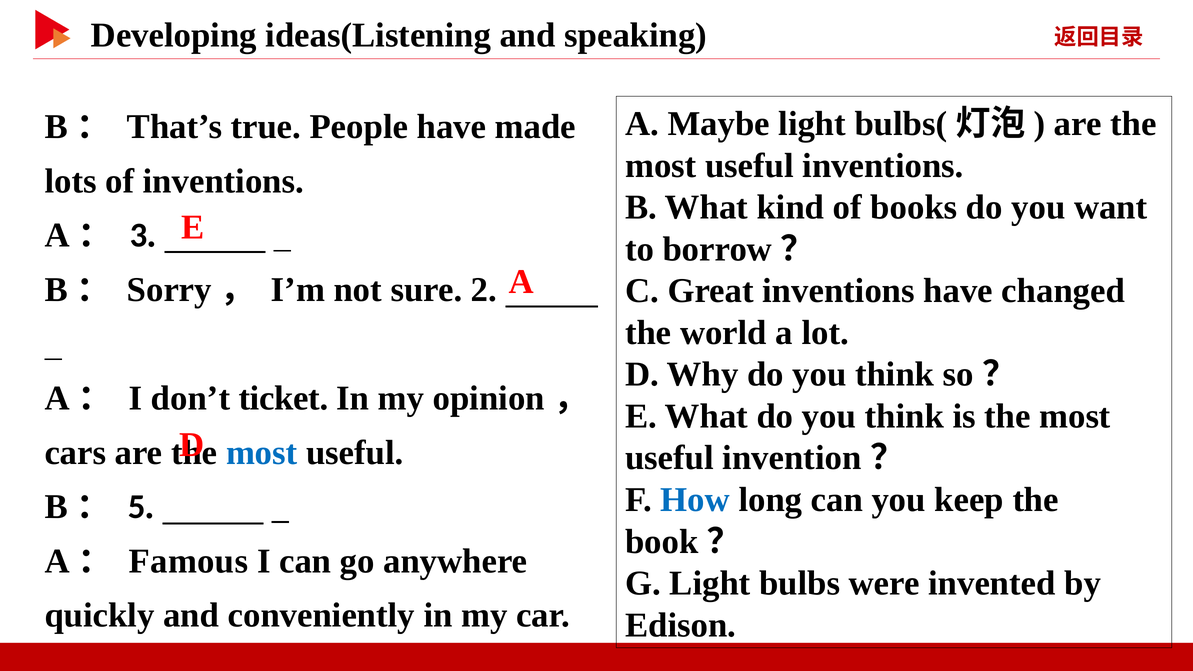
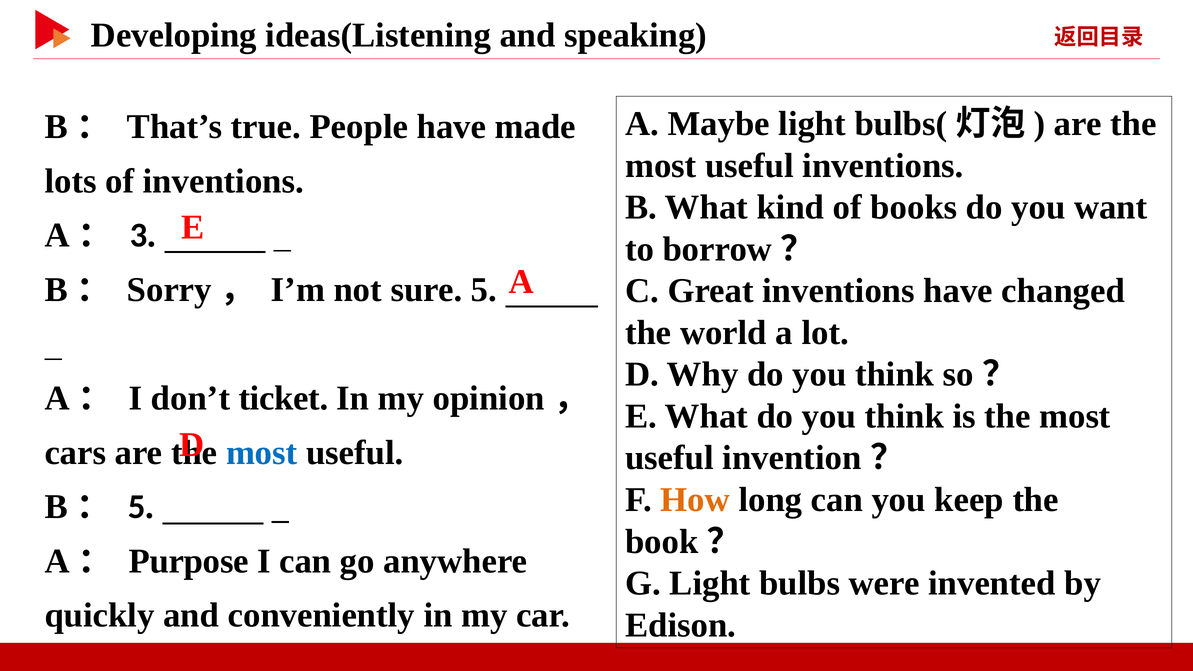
sure 2: 2 -> 5
How colour: blue -> orange
Famous: Famous -> Purpose
